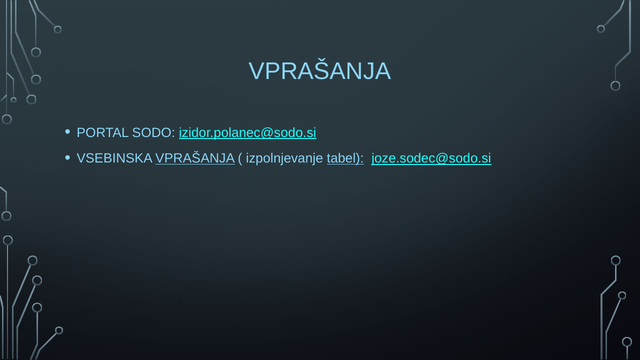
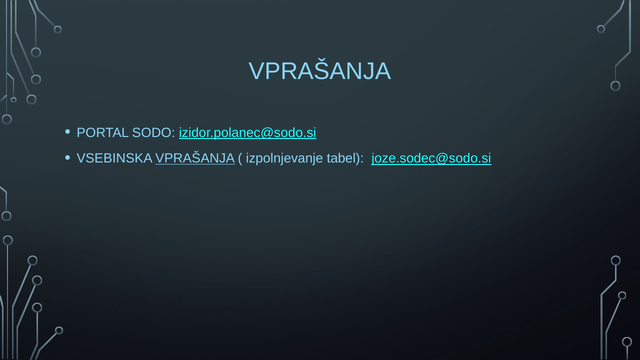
tabel underline: present -> none
